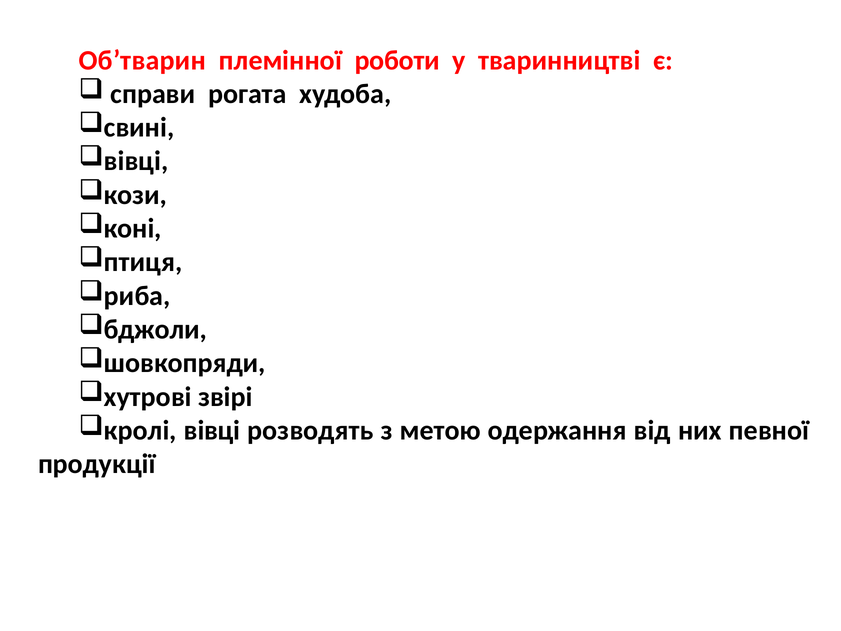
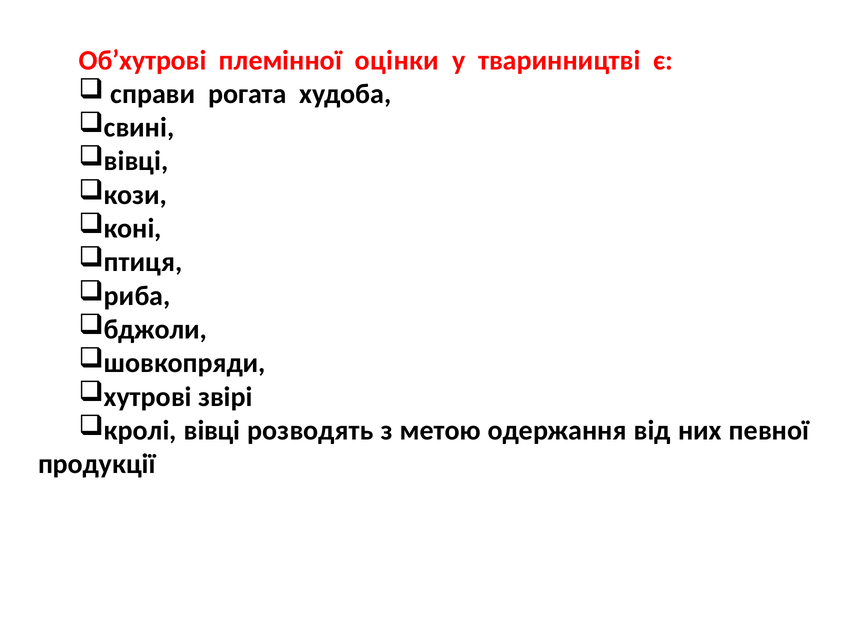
Об’тварин: Об’тварин -> Об’хутрові
роботи: роботи -> оцінки
